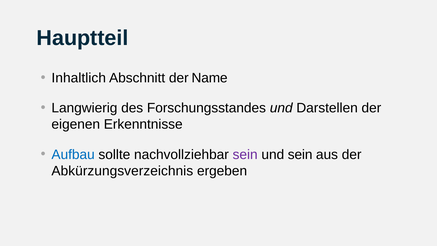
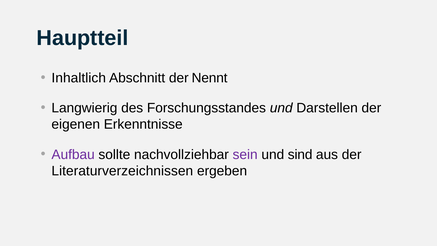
Name: Name -> Nennt
Aufbau colour: blue -> purple
und sein: sein -> sind
Abkürzungsverzeichnis: Abkürzungsverzeichnis -> Literaturverzeichnissen
